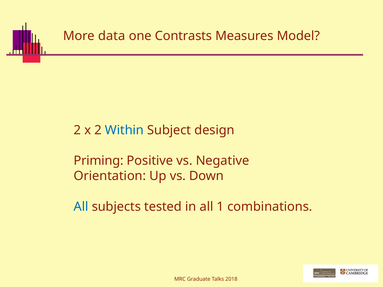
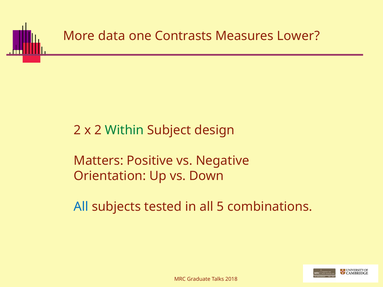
Model: Model -> Lower
Within colour: blue -> green
Priming: Priming -> Matters
1: 1 -> 5
